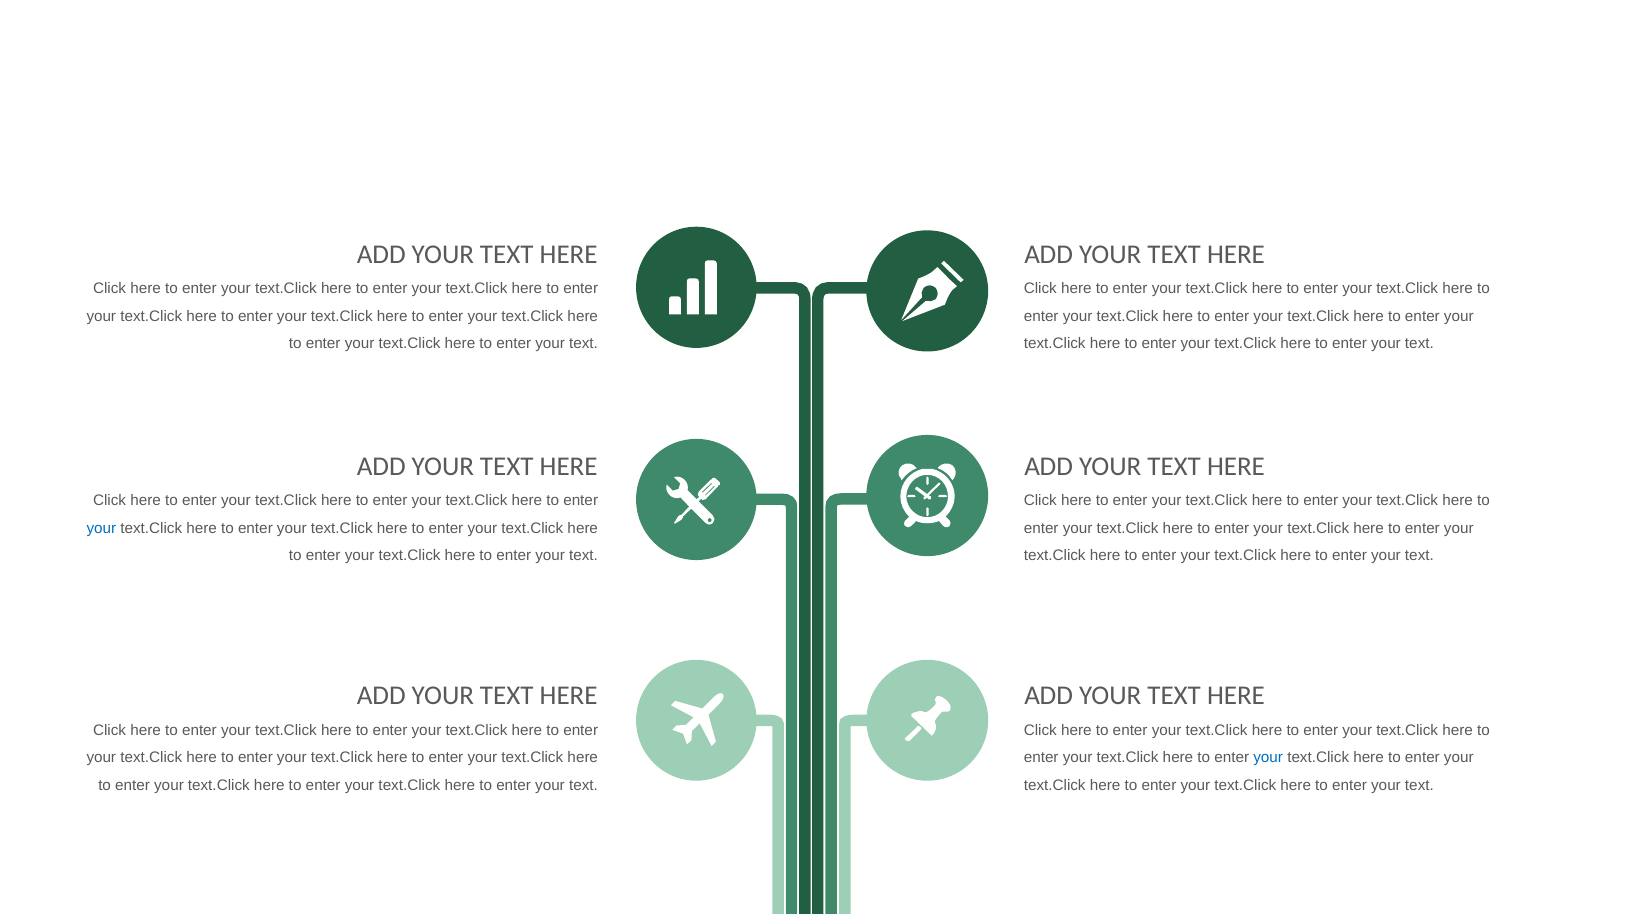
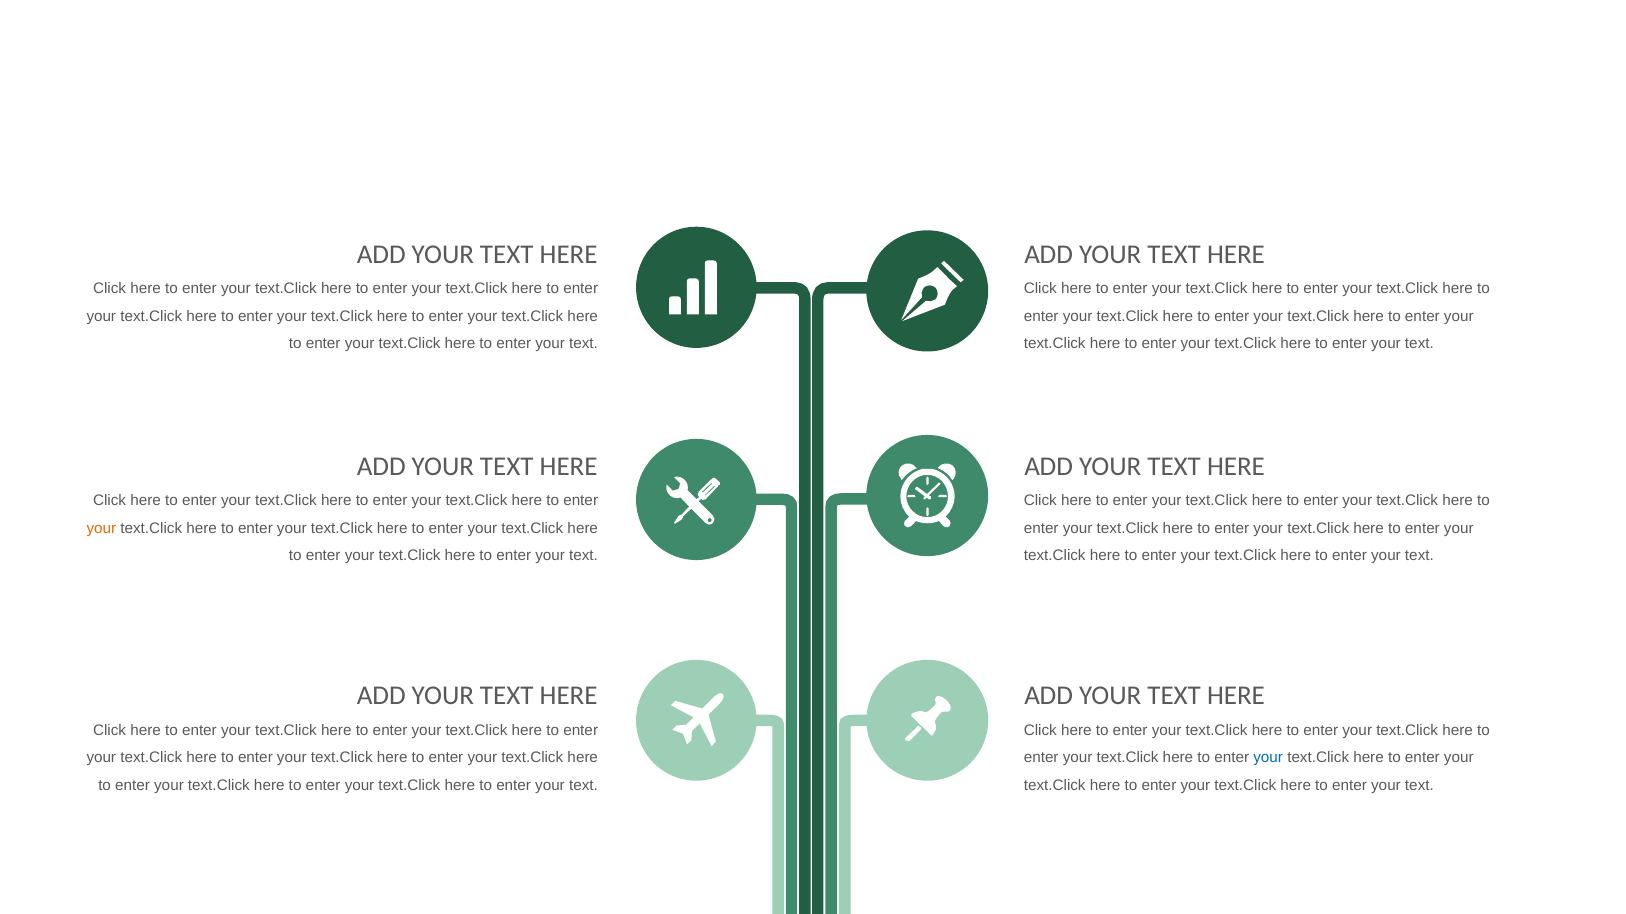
your at (101, 529) colour: blue -> orange
